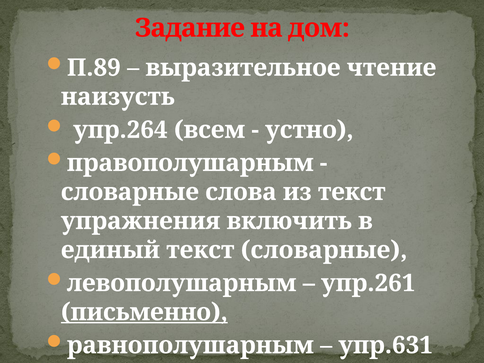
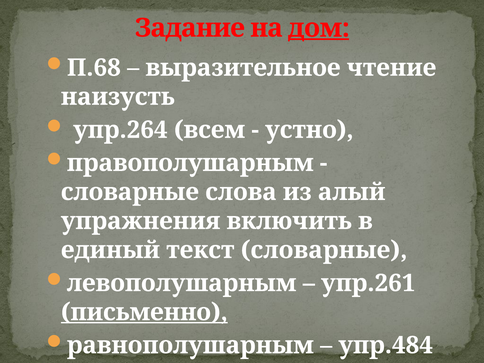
дом underline: none -> present
П.89: П.89 -> П.68
из текст: текст -> алый
упр.631: упр.631 -> упр.484
